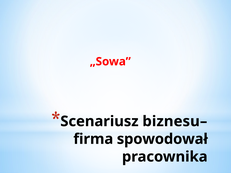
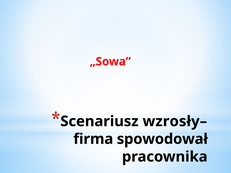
biznesu–: biznesu– -> wzrosły–
